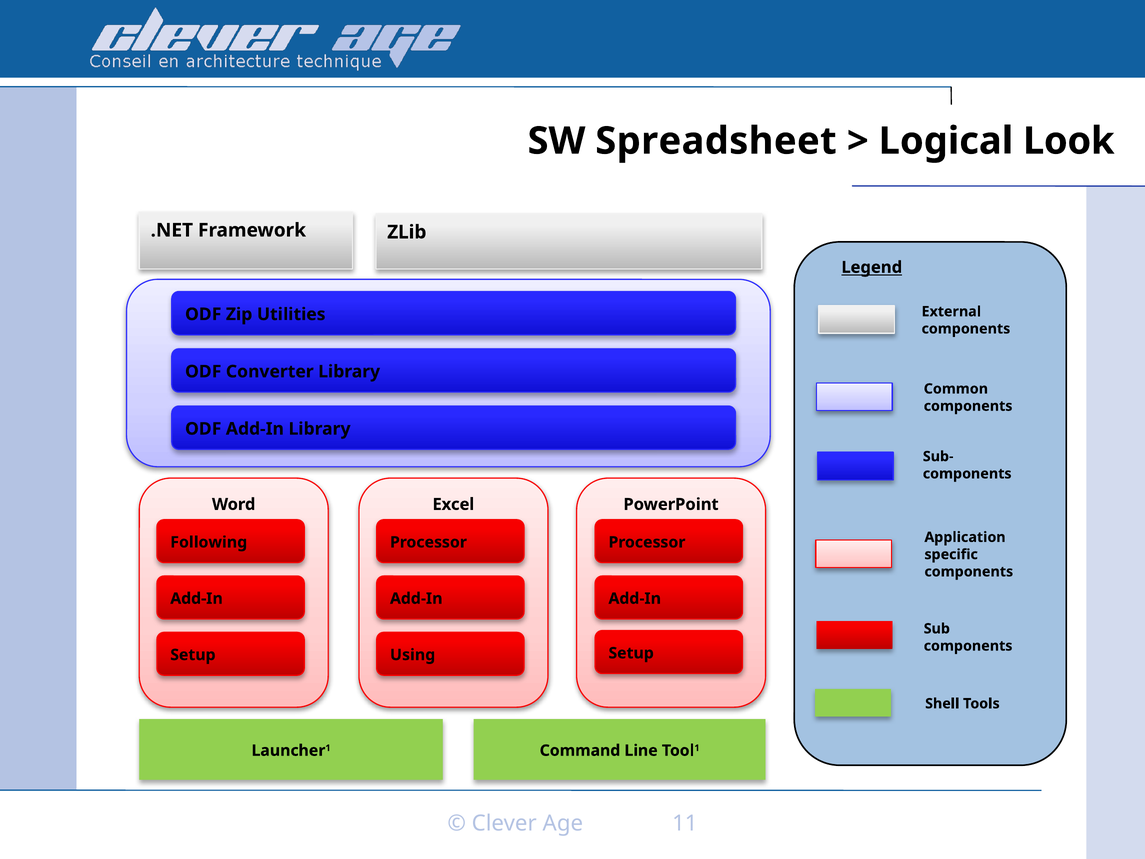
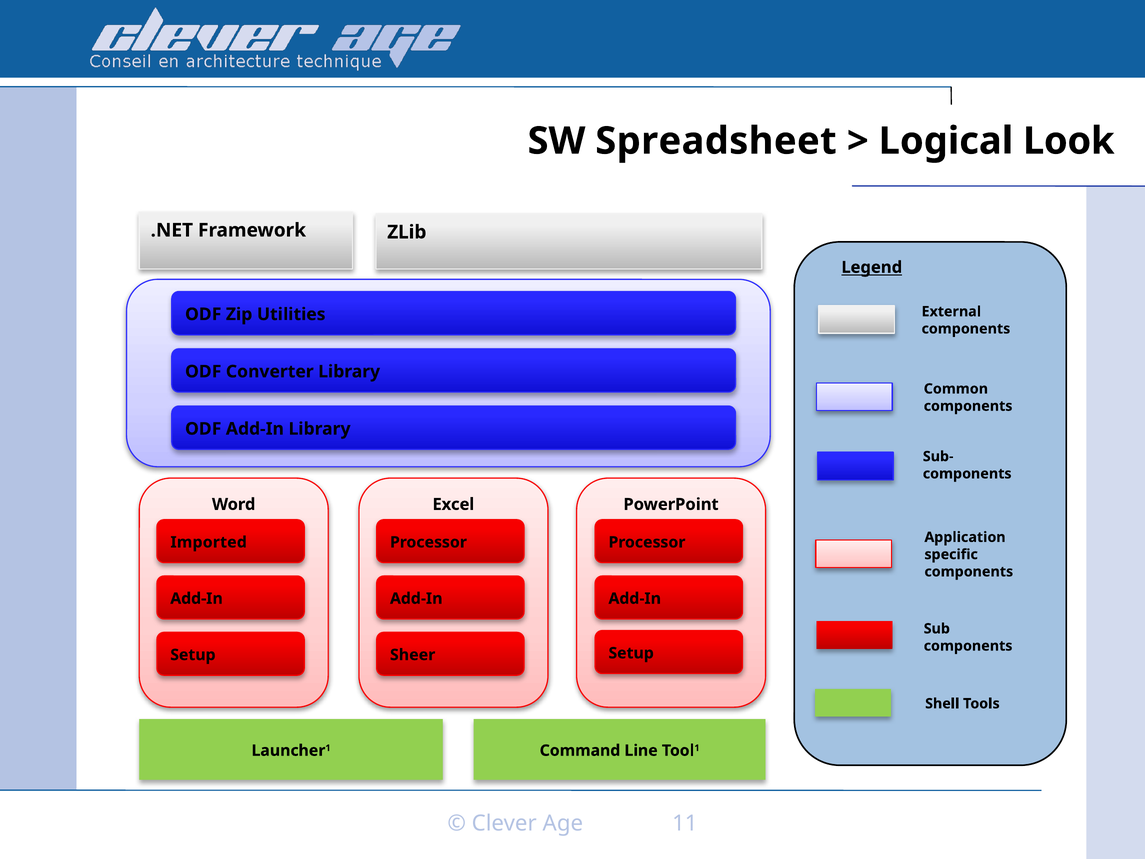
Following: Following -> Imported
Using: Using -> Sheer
